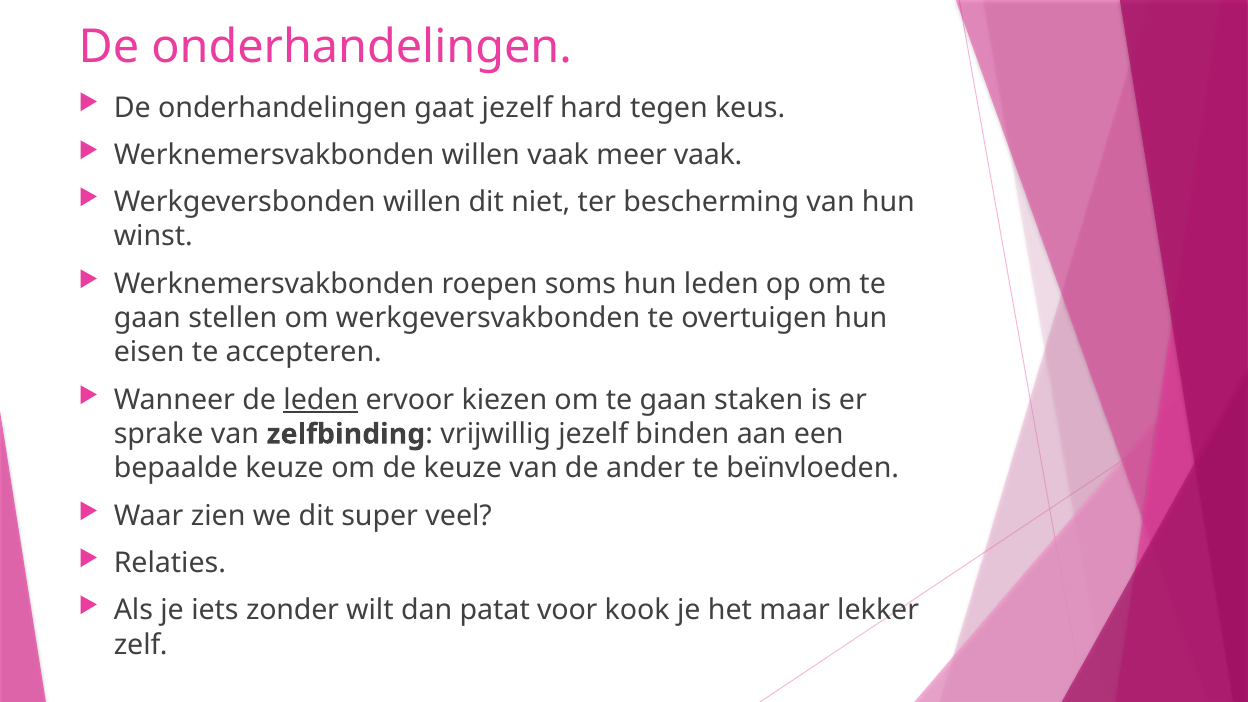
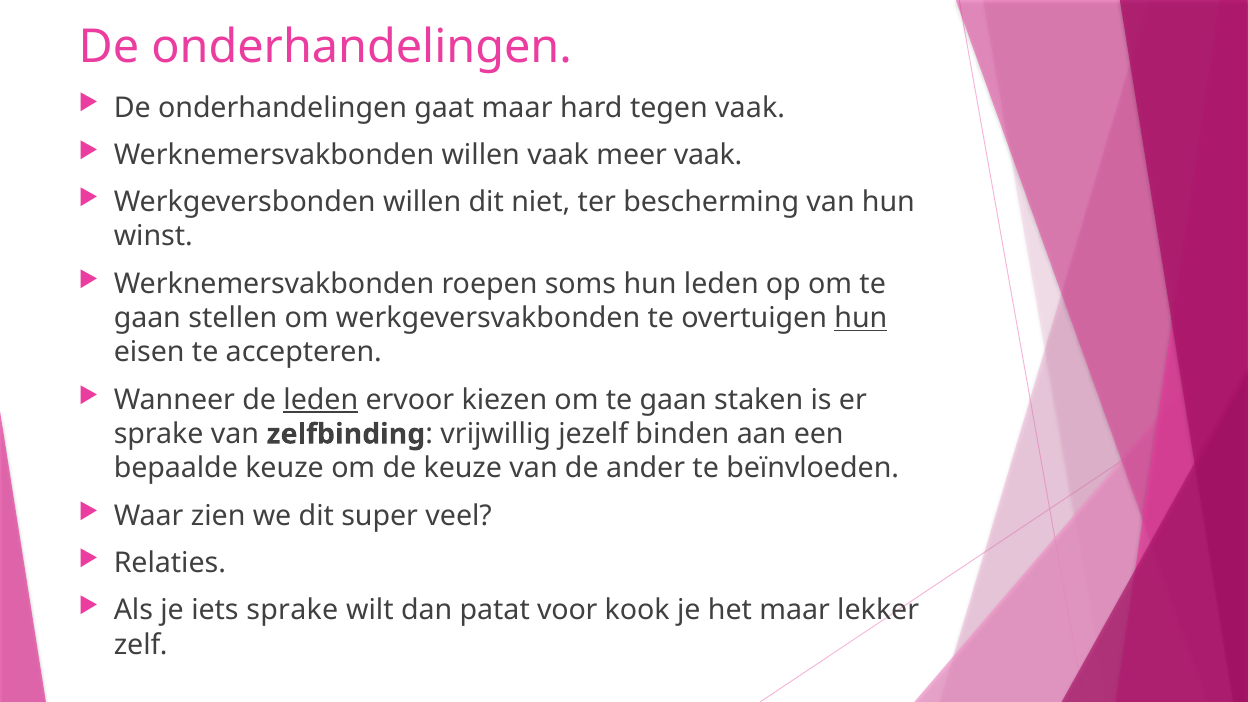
gaat jezelf: jezelf -> maar
tegen keus: keus -> vaak
hun at (861, 318) underline: none -> present
iets zonder: zonder -> sprake
